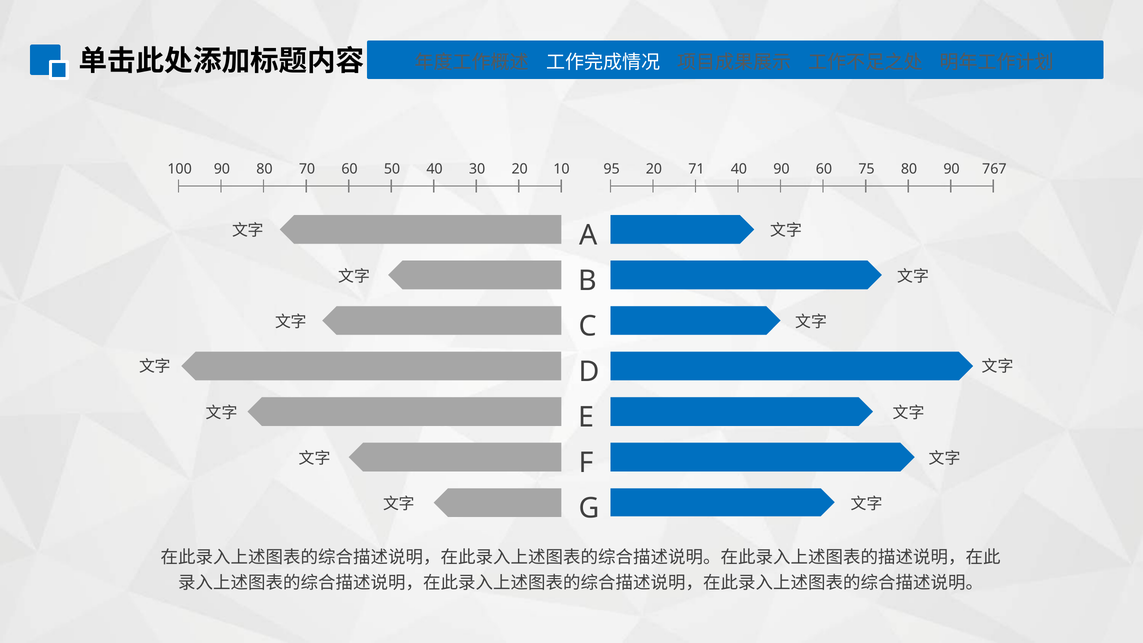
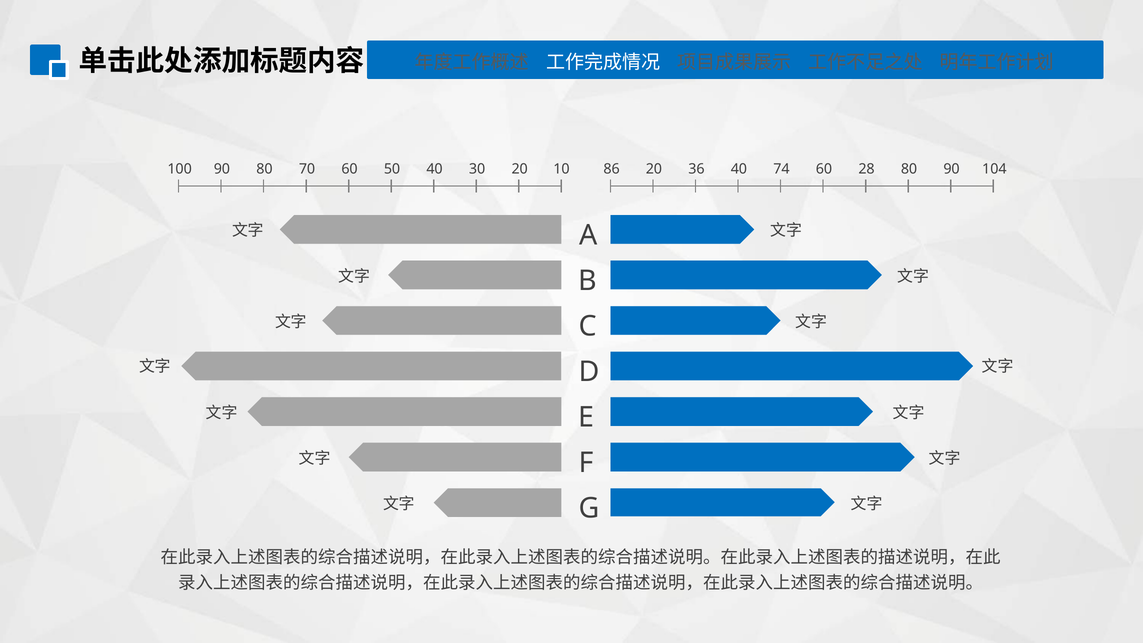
95: 95 -> 86
71: 71 -> 36
40 90: 90 -> 74
75: 75 -> 28
767: 767 -> 104
